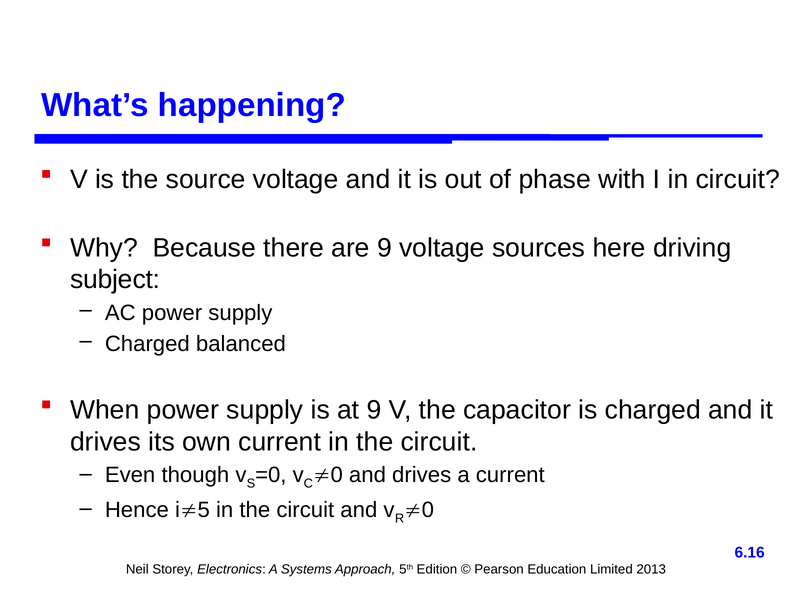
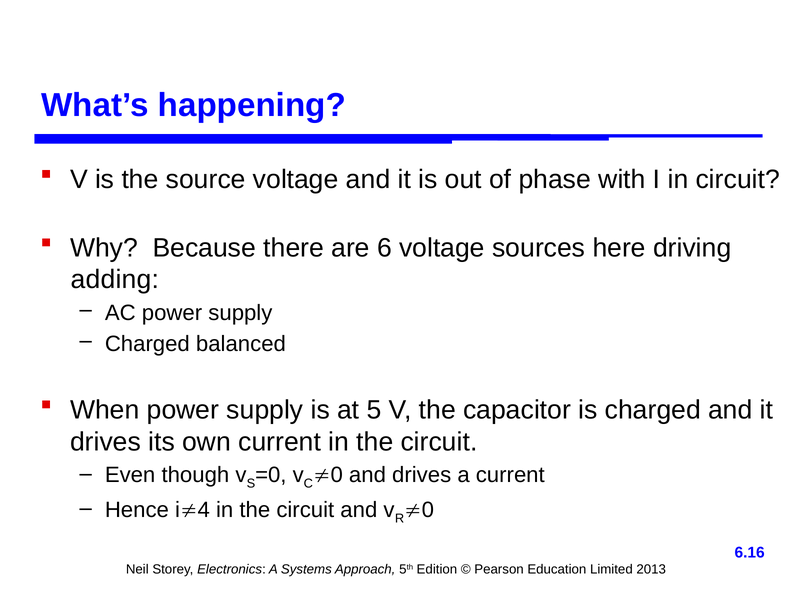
are 9: 9 -> 6
subject: subject -> adding
at 9: 9 -> 5
5: 5 -> 4
